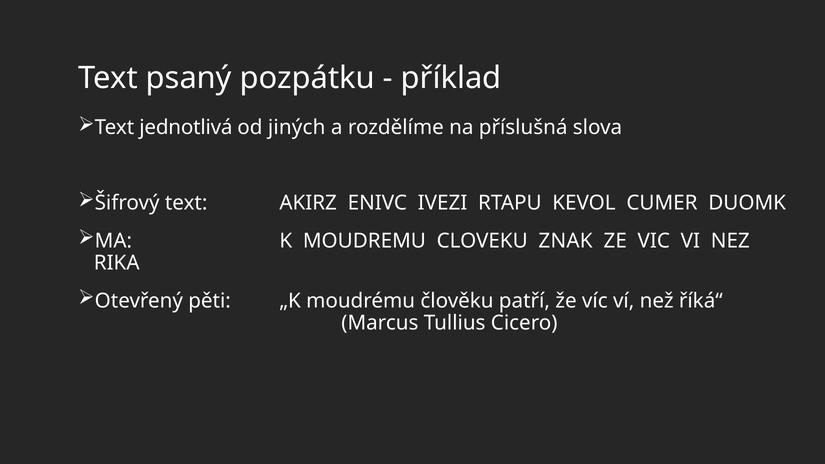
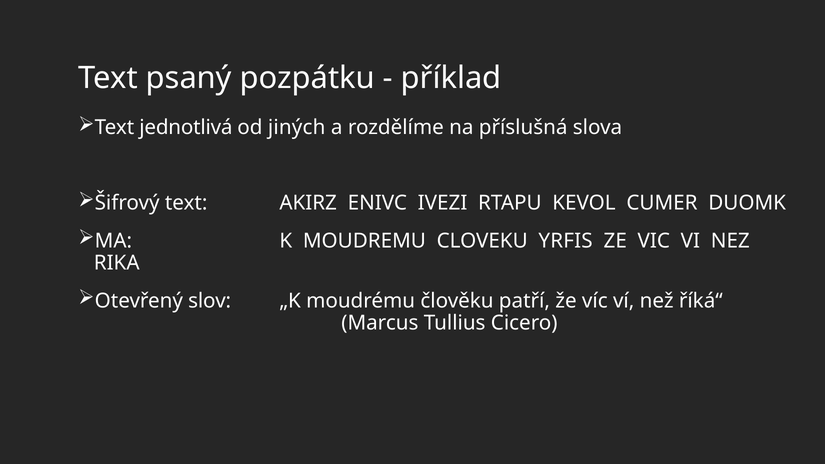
ZNAK: ZNAK -> YRFIS
pěti: pěti -> slov
